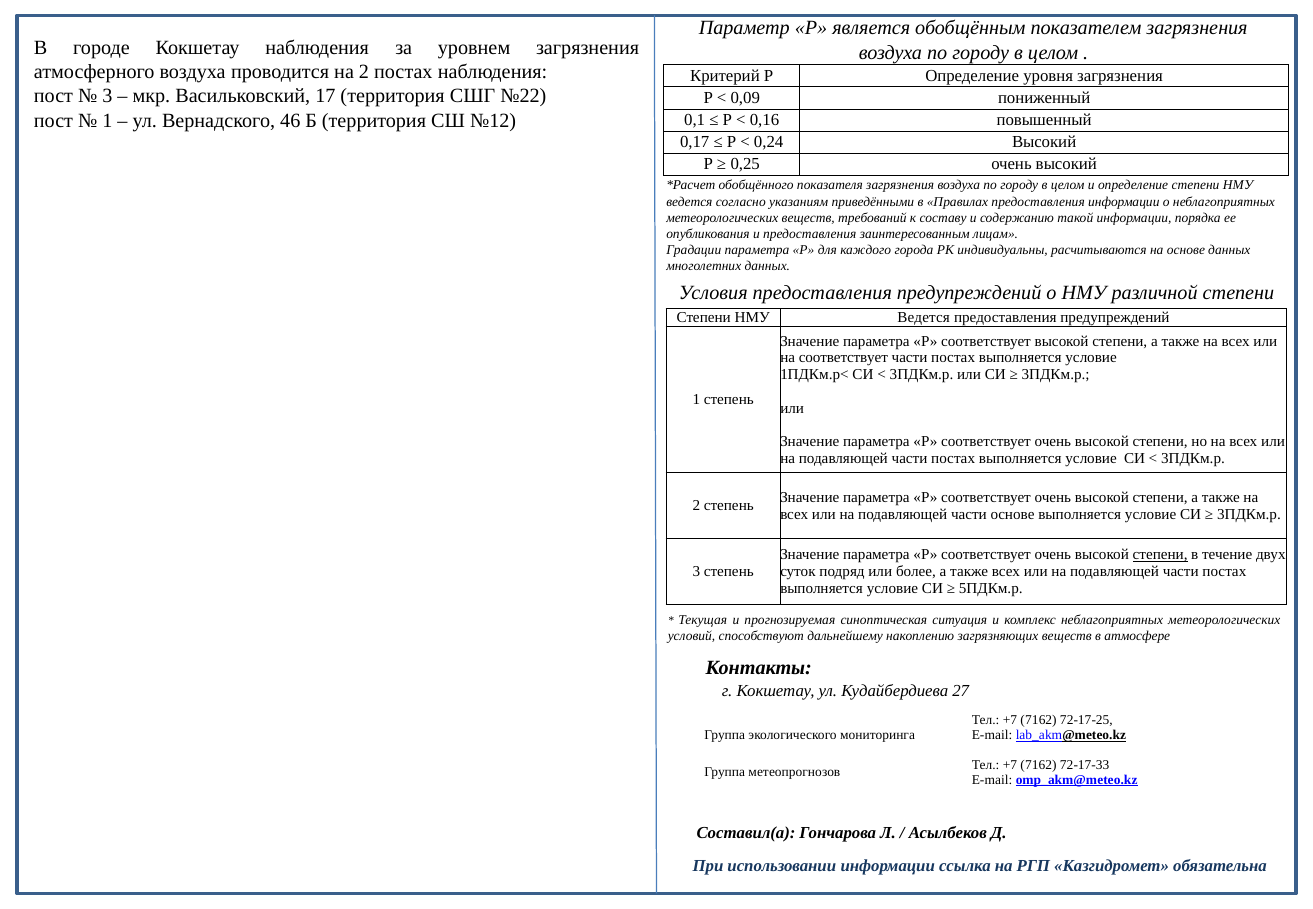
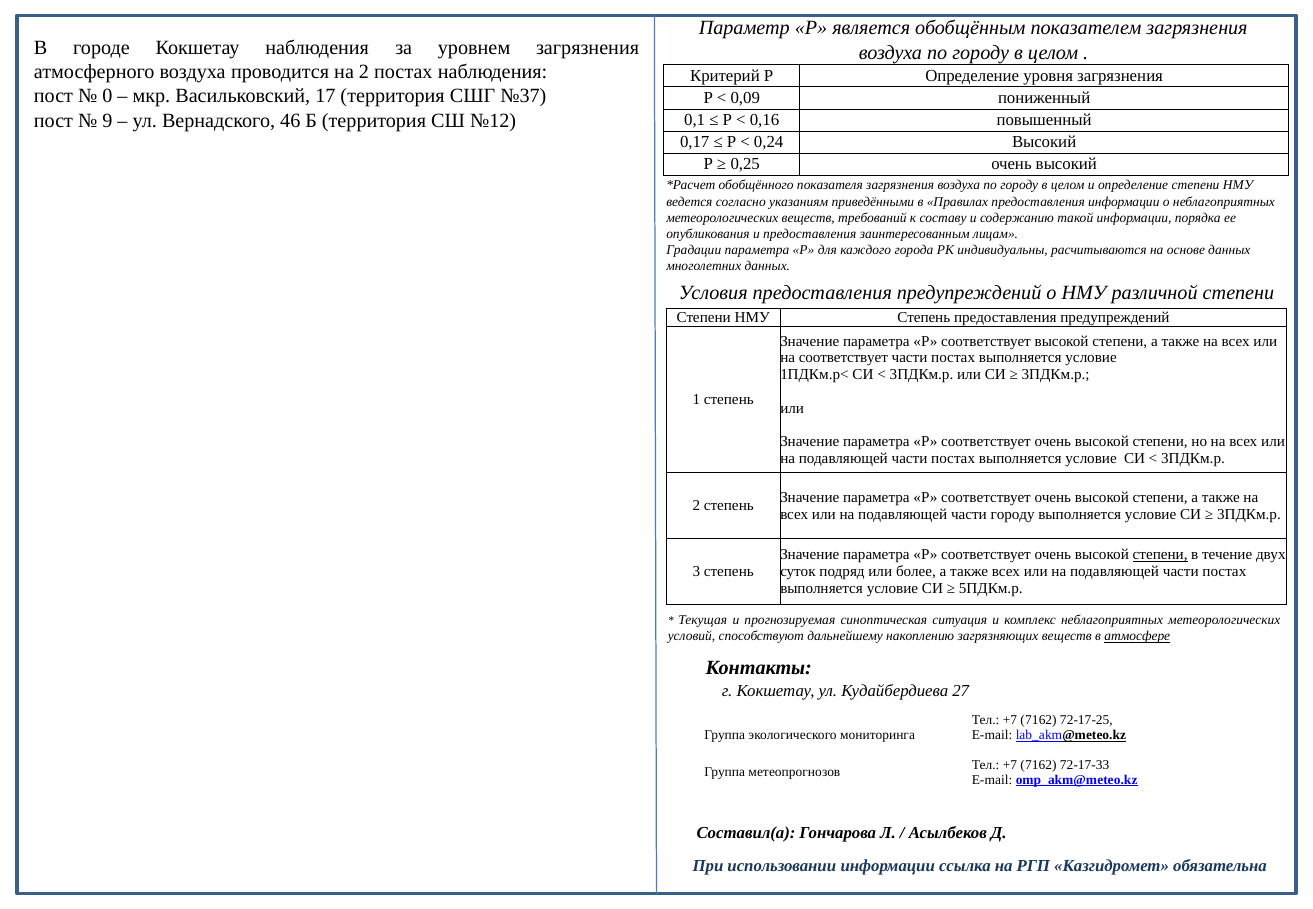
3 at (107, 96): 3 -> 0
№22: №22 -> №37
1 at (107, 121): 1 -> 9
Ведется at (924, 318): Ведется -> Степень
части основе: основе -> городу
атмосфере underline: none -> present
